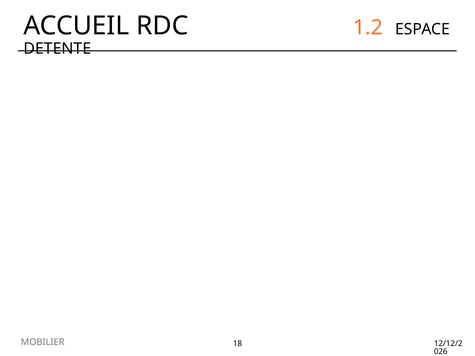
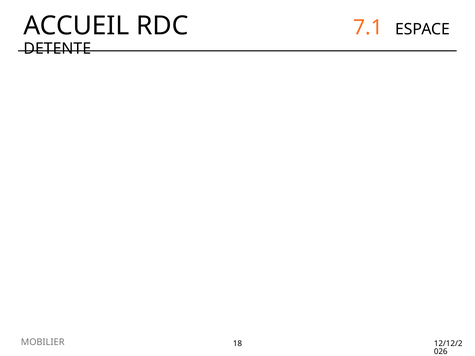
1.2: 1.2 -> 7.1
